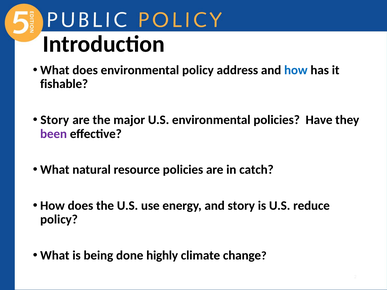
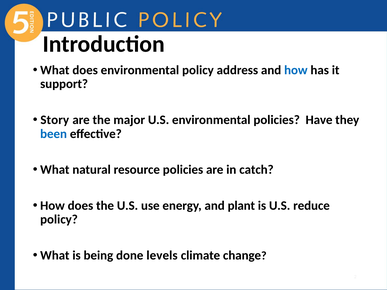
fishable: fishable -> support
been colour: purple -> blue
and story: story -> plant
highly: highly -> levels
